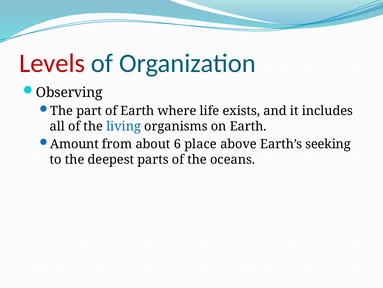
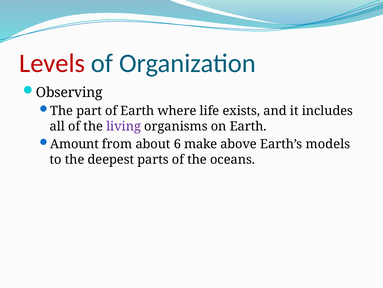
living colour: blue -> purple
place: place -> make
seeking: seeking -> models
